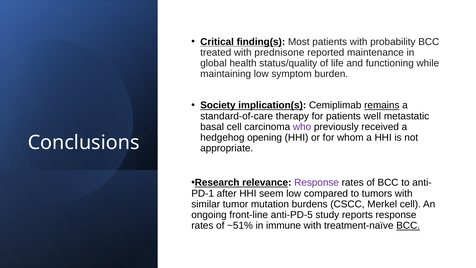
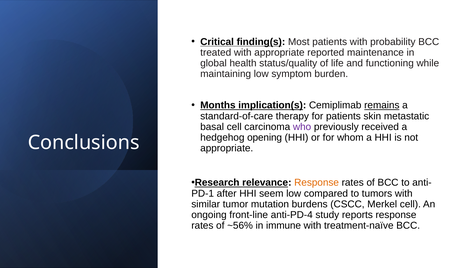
with prednisone: prednisone -> appropriate
Society: Society -> Months
well: well -> skin
Response at (317, 183) colour: purple -> orange
anti-PD-5: anti-PD-5 -> anti-PD-4
~51%: ~51% -> ~56%
BCC at (408, 225) underline: present -> none
